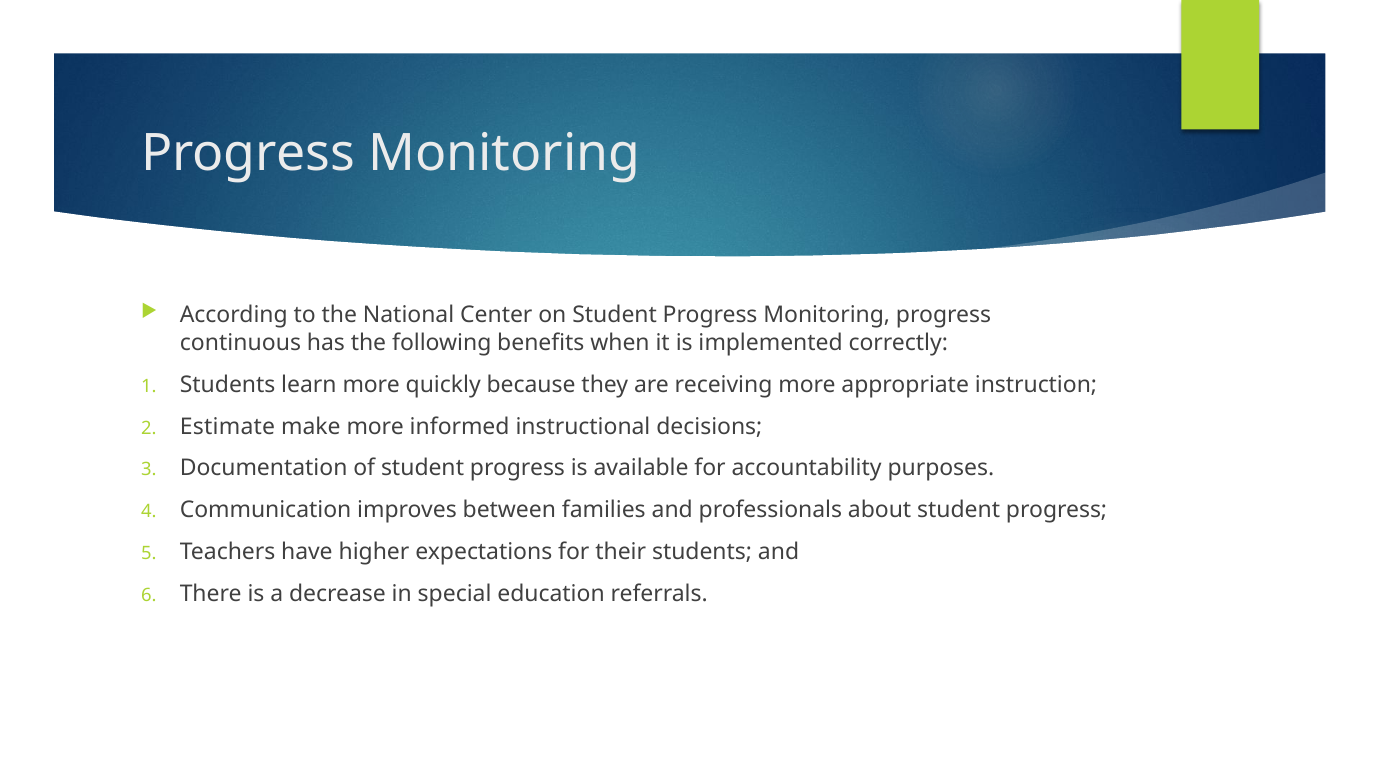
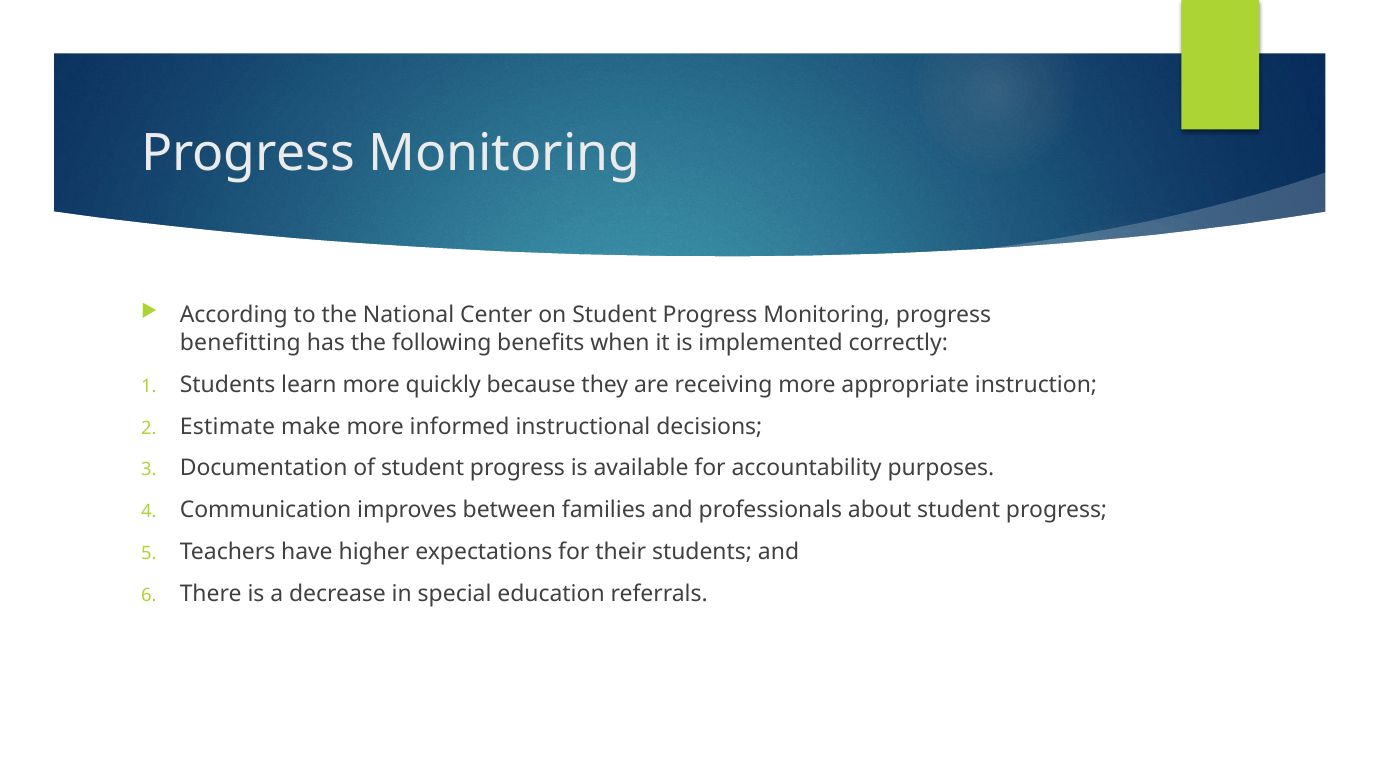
continuous: continuous -> benefitting
